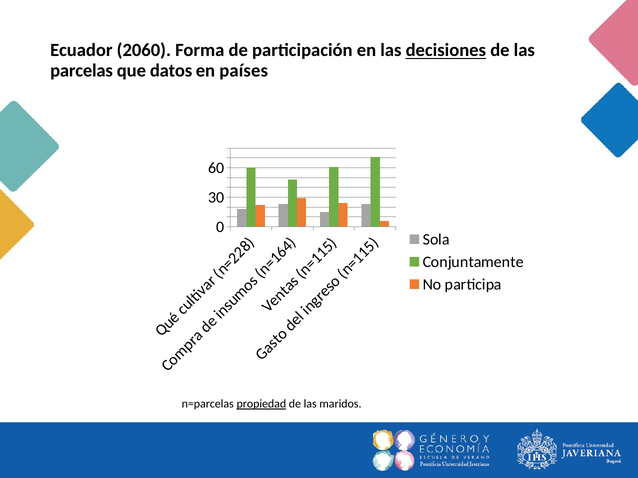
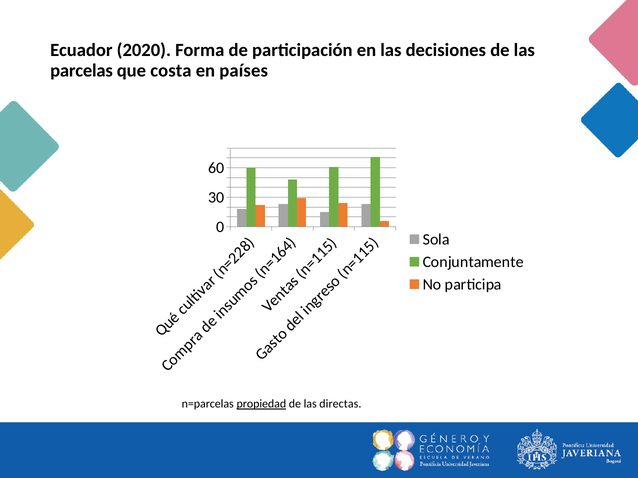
2060: 2060 -> 2020
decisiones underline: present -> none
datos: datos -> costa
maridos: maridos -> directas
